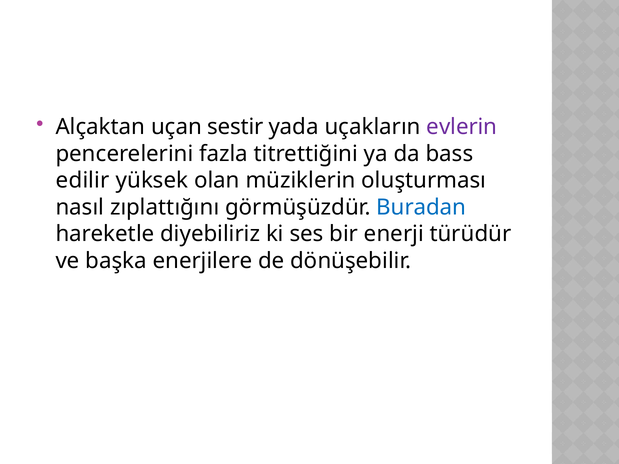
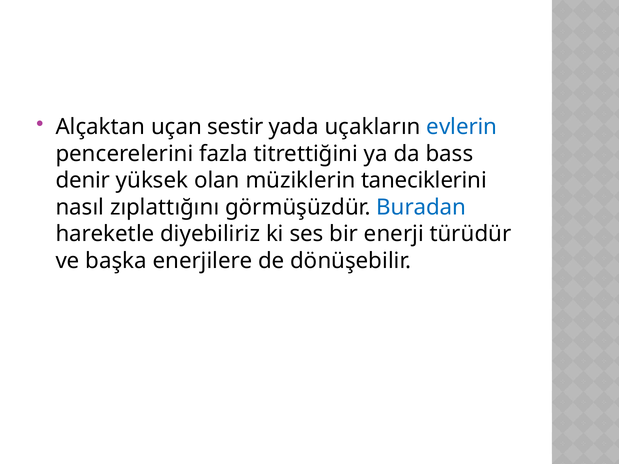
evlerin colour: purple -> blue
edilir: edilir -> denir
oluşturması: oluşturması -> taneciklerini
